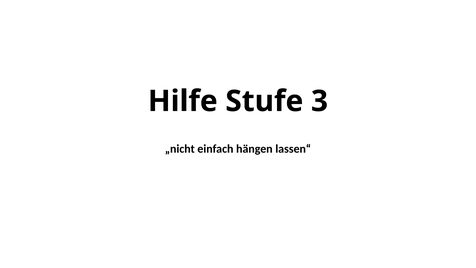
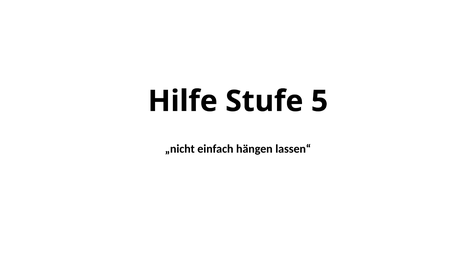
3: 3 -> 5
